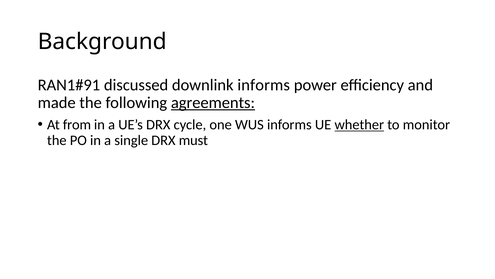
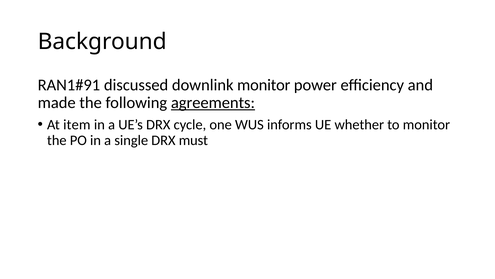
downlink informs: informs -> monitor
from: from -> item
whether underline: present -> none
